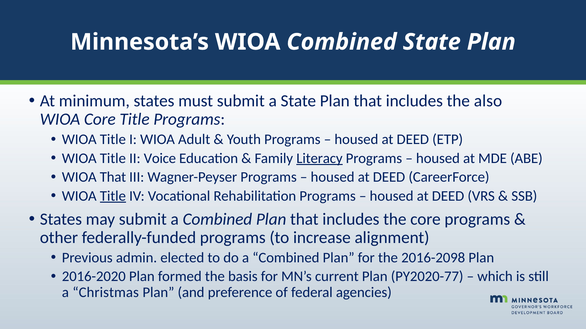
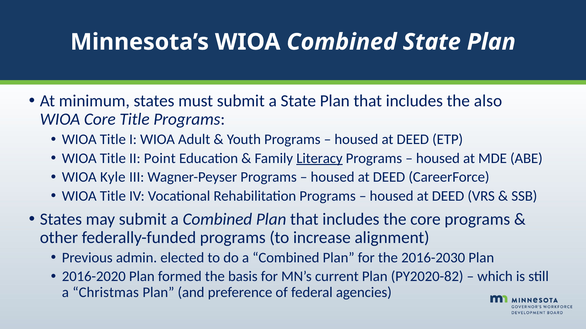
Voice: Voice -> Point
WIOA That: That -> Kyle
Title at (113, 196) underline: present -> none
2016-2098: 2016-2098 -> 2016-2030
PY2020-77: PY2020-77 -> PY2020-82
